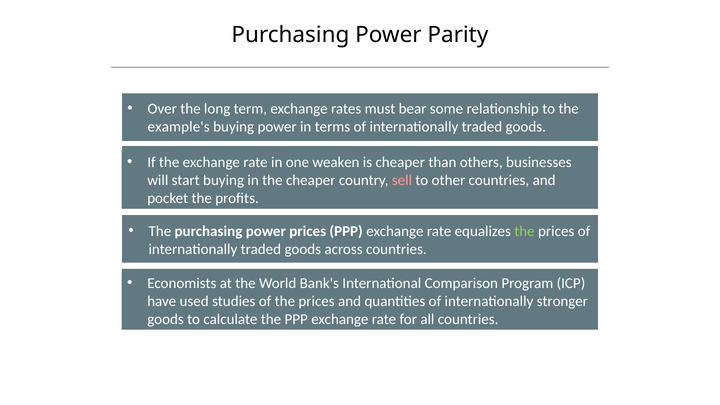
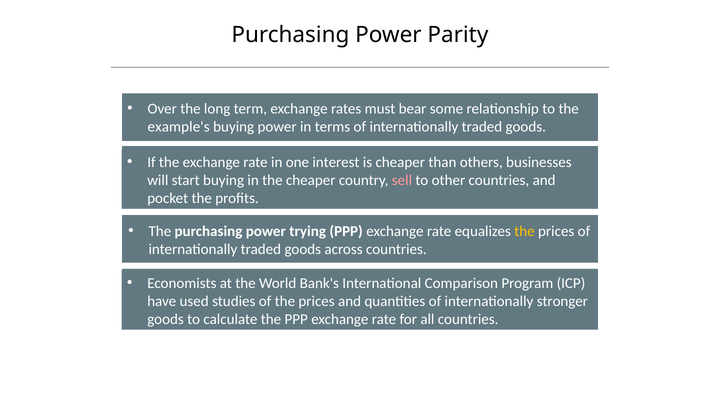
weaken: weaken -> interest
power prices: prices -> trying
the at (525, 231) colour: light green -> yellow
